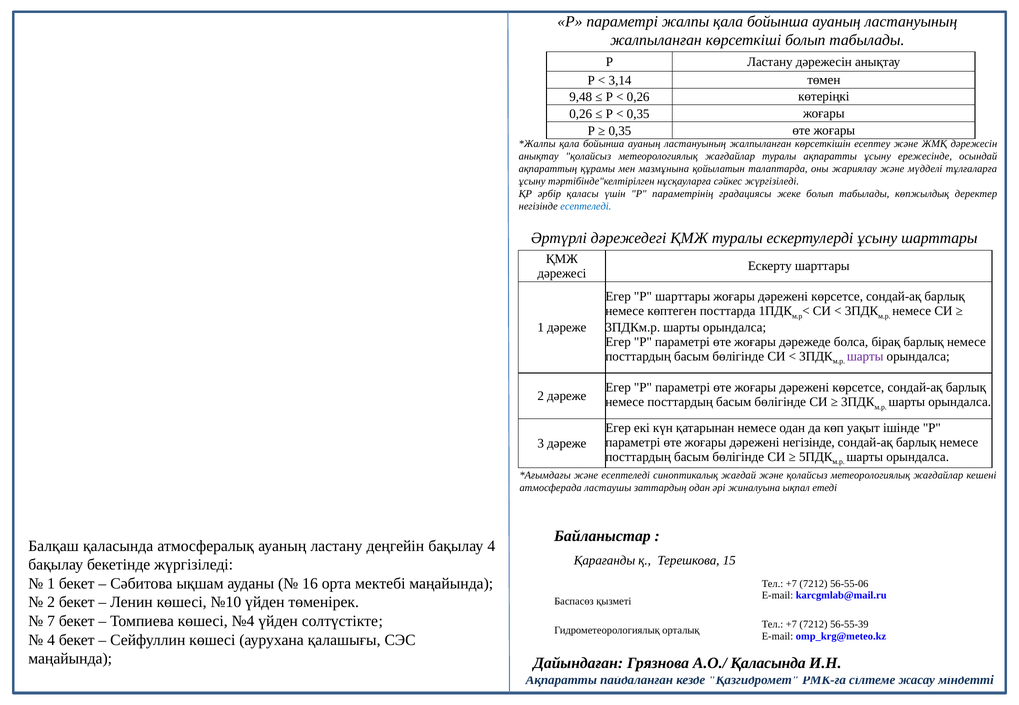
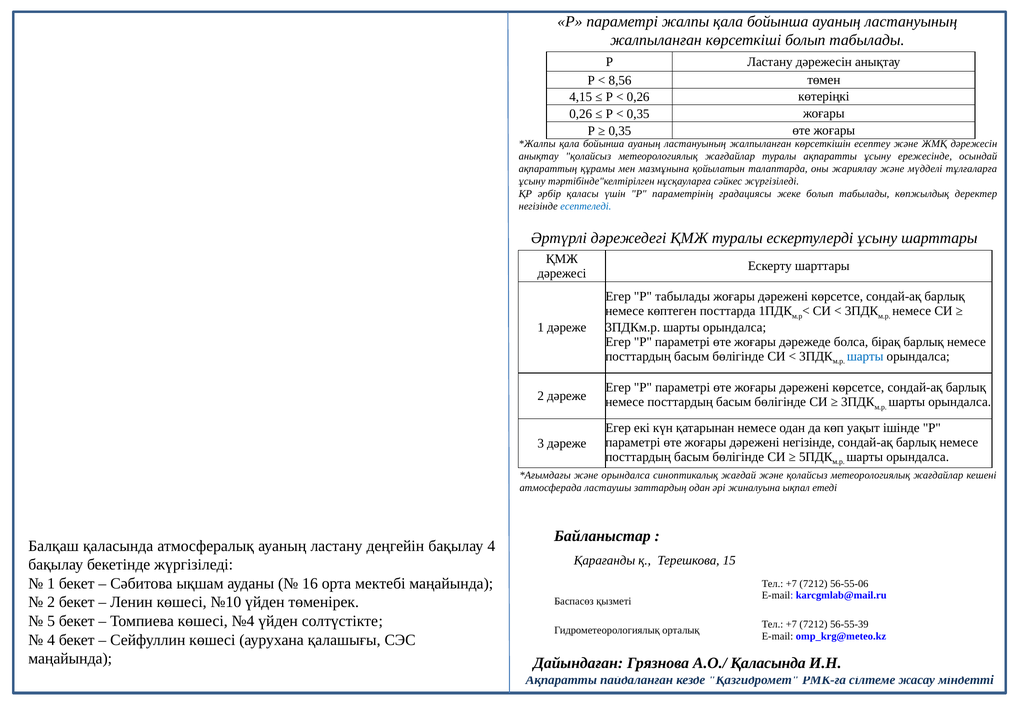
3,14: 3,14 -> 8,56
9,48: 9,48 -> 4,15
Р шарттары: шарттары -> табылады
шарты at (865, 356) colour: purple -> blue
және есептеледі: есептеледі -> орындалса
7: 7 -> 5
